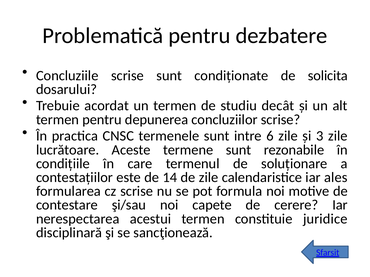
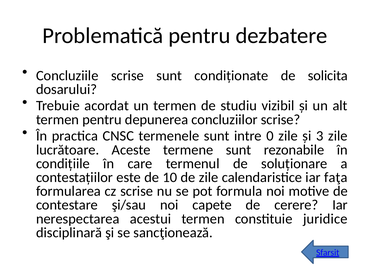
decât: decât -> vizibil
6: 6 -> 0
14: 14 -> 10
ales: ales -> faţa
